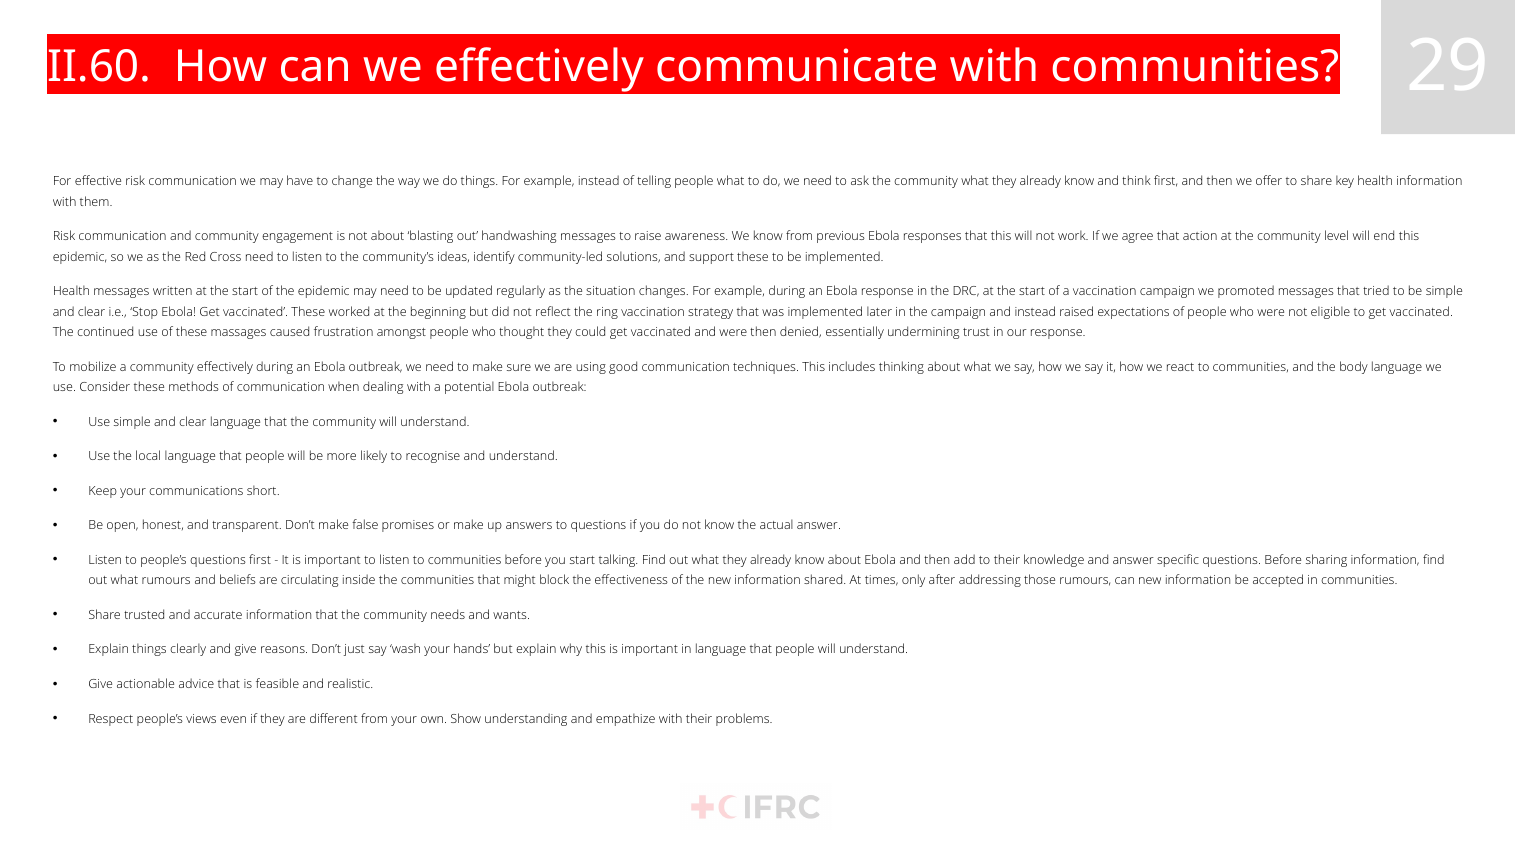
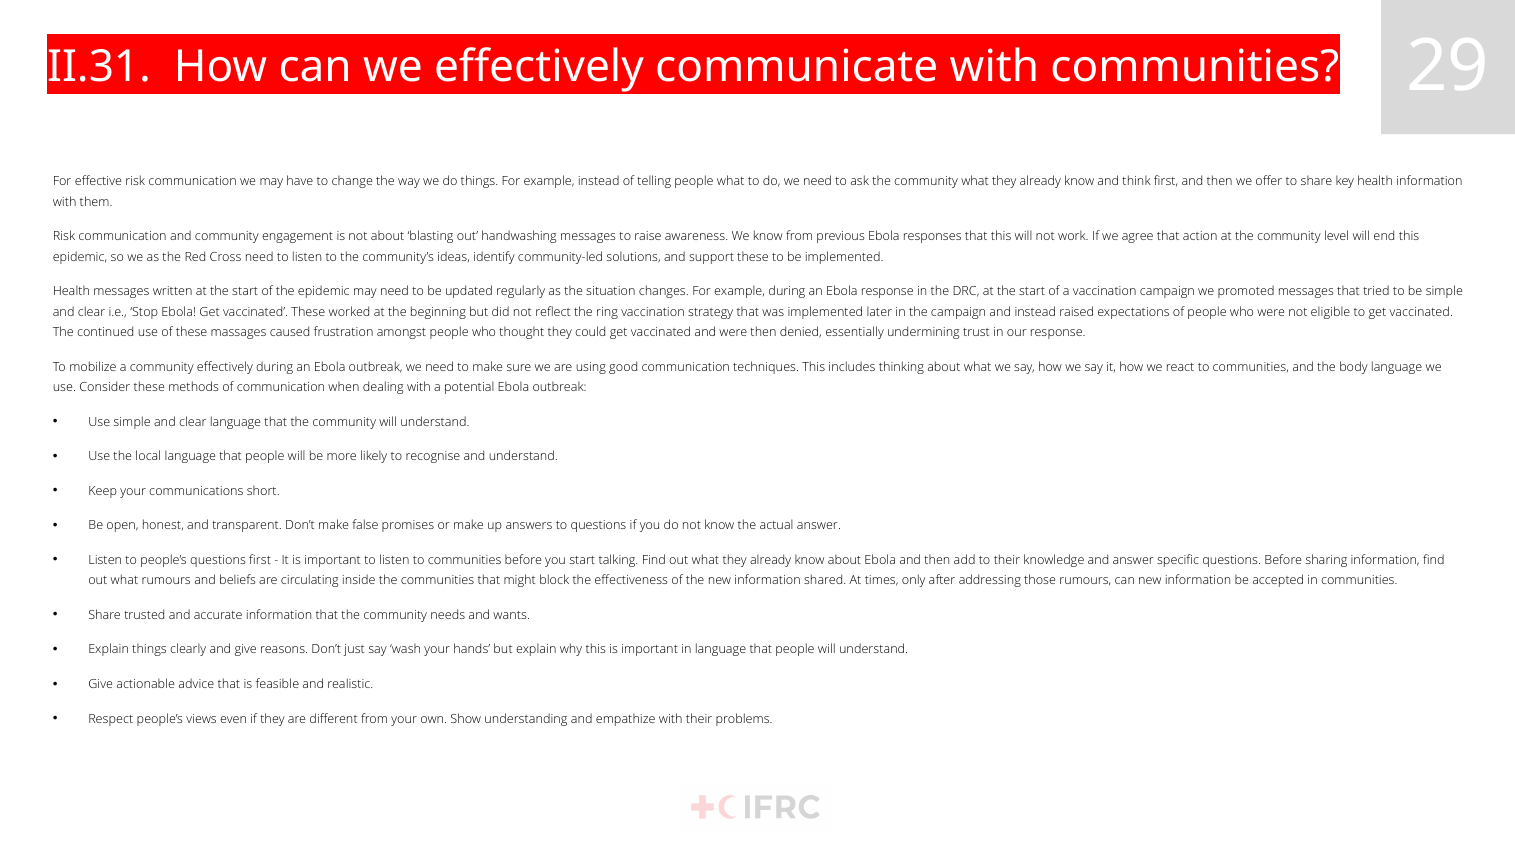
II.60: II.60 -> II.31
